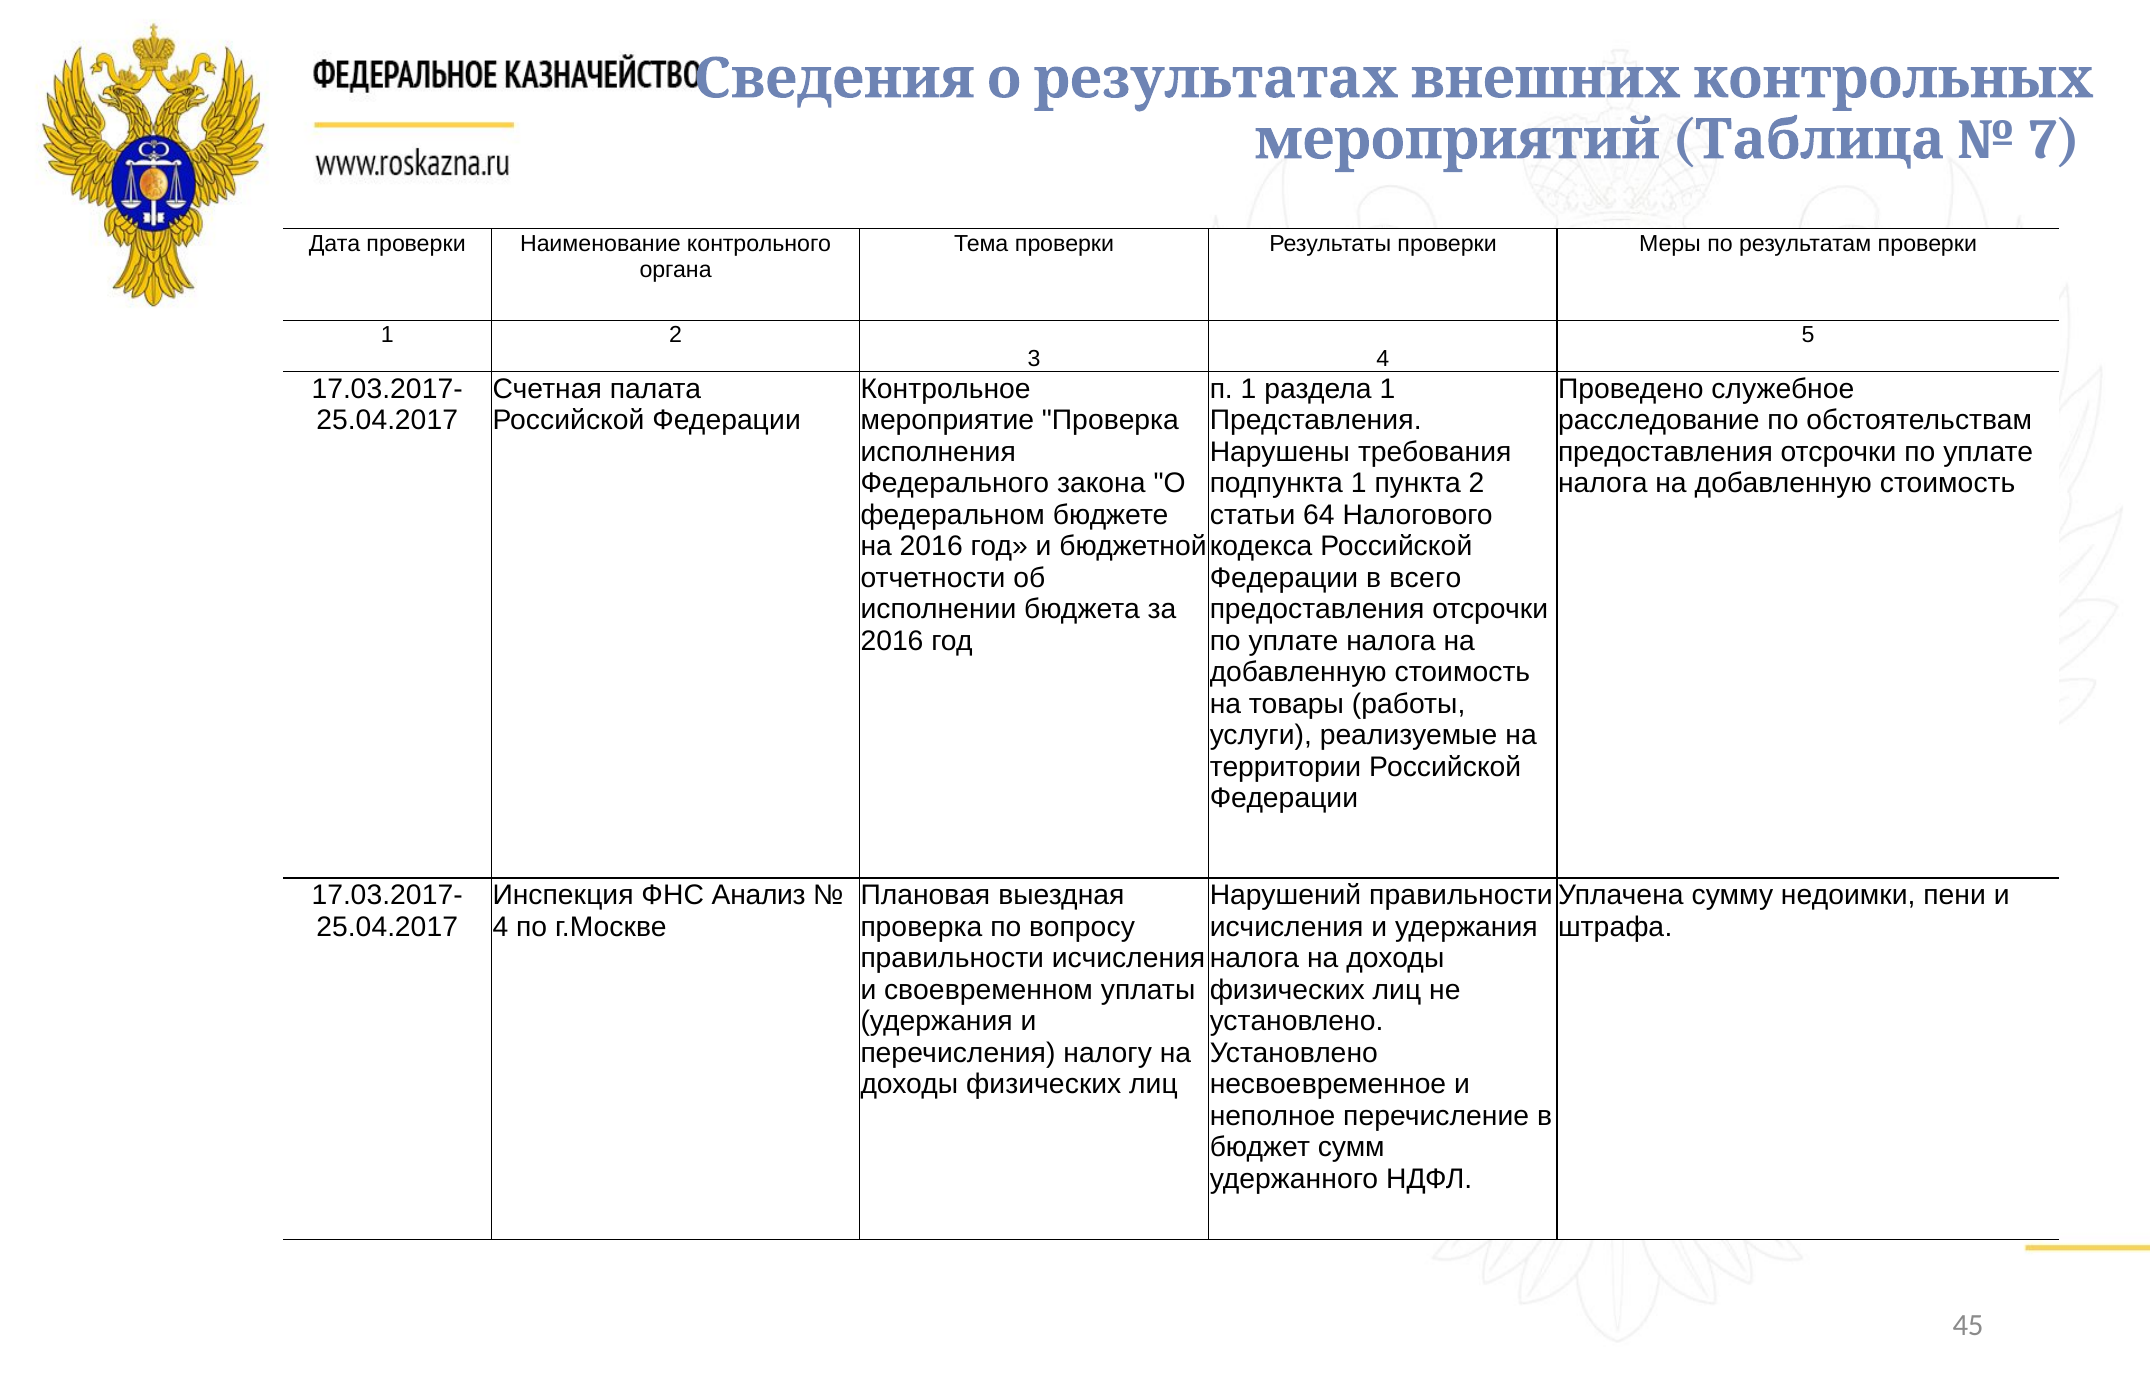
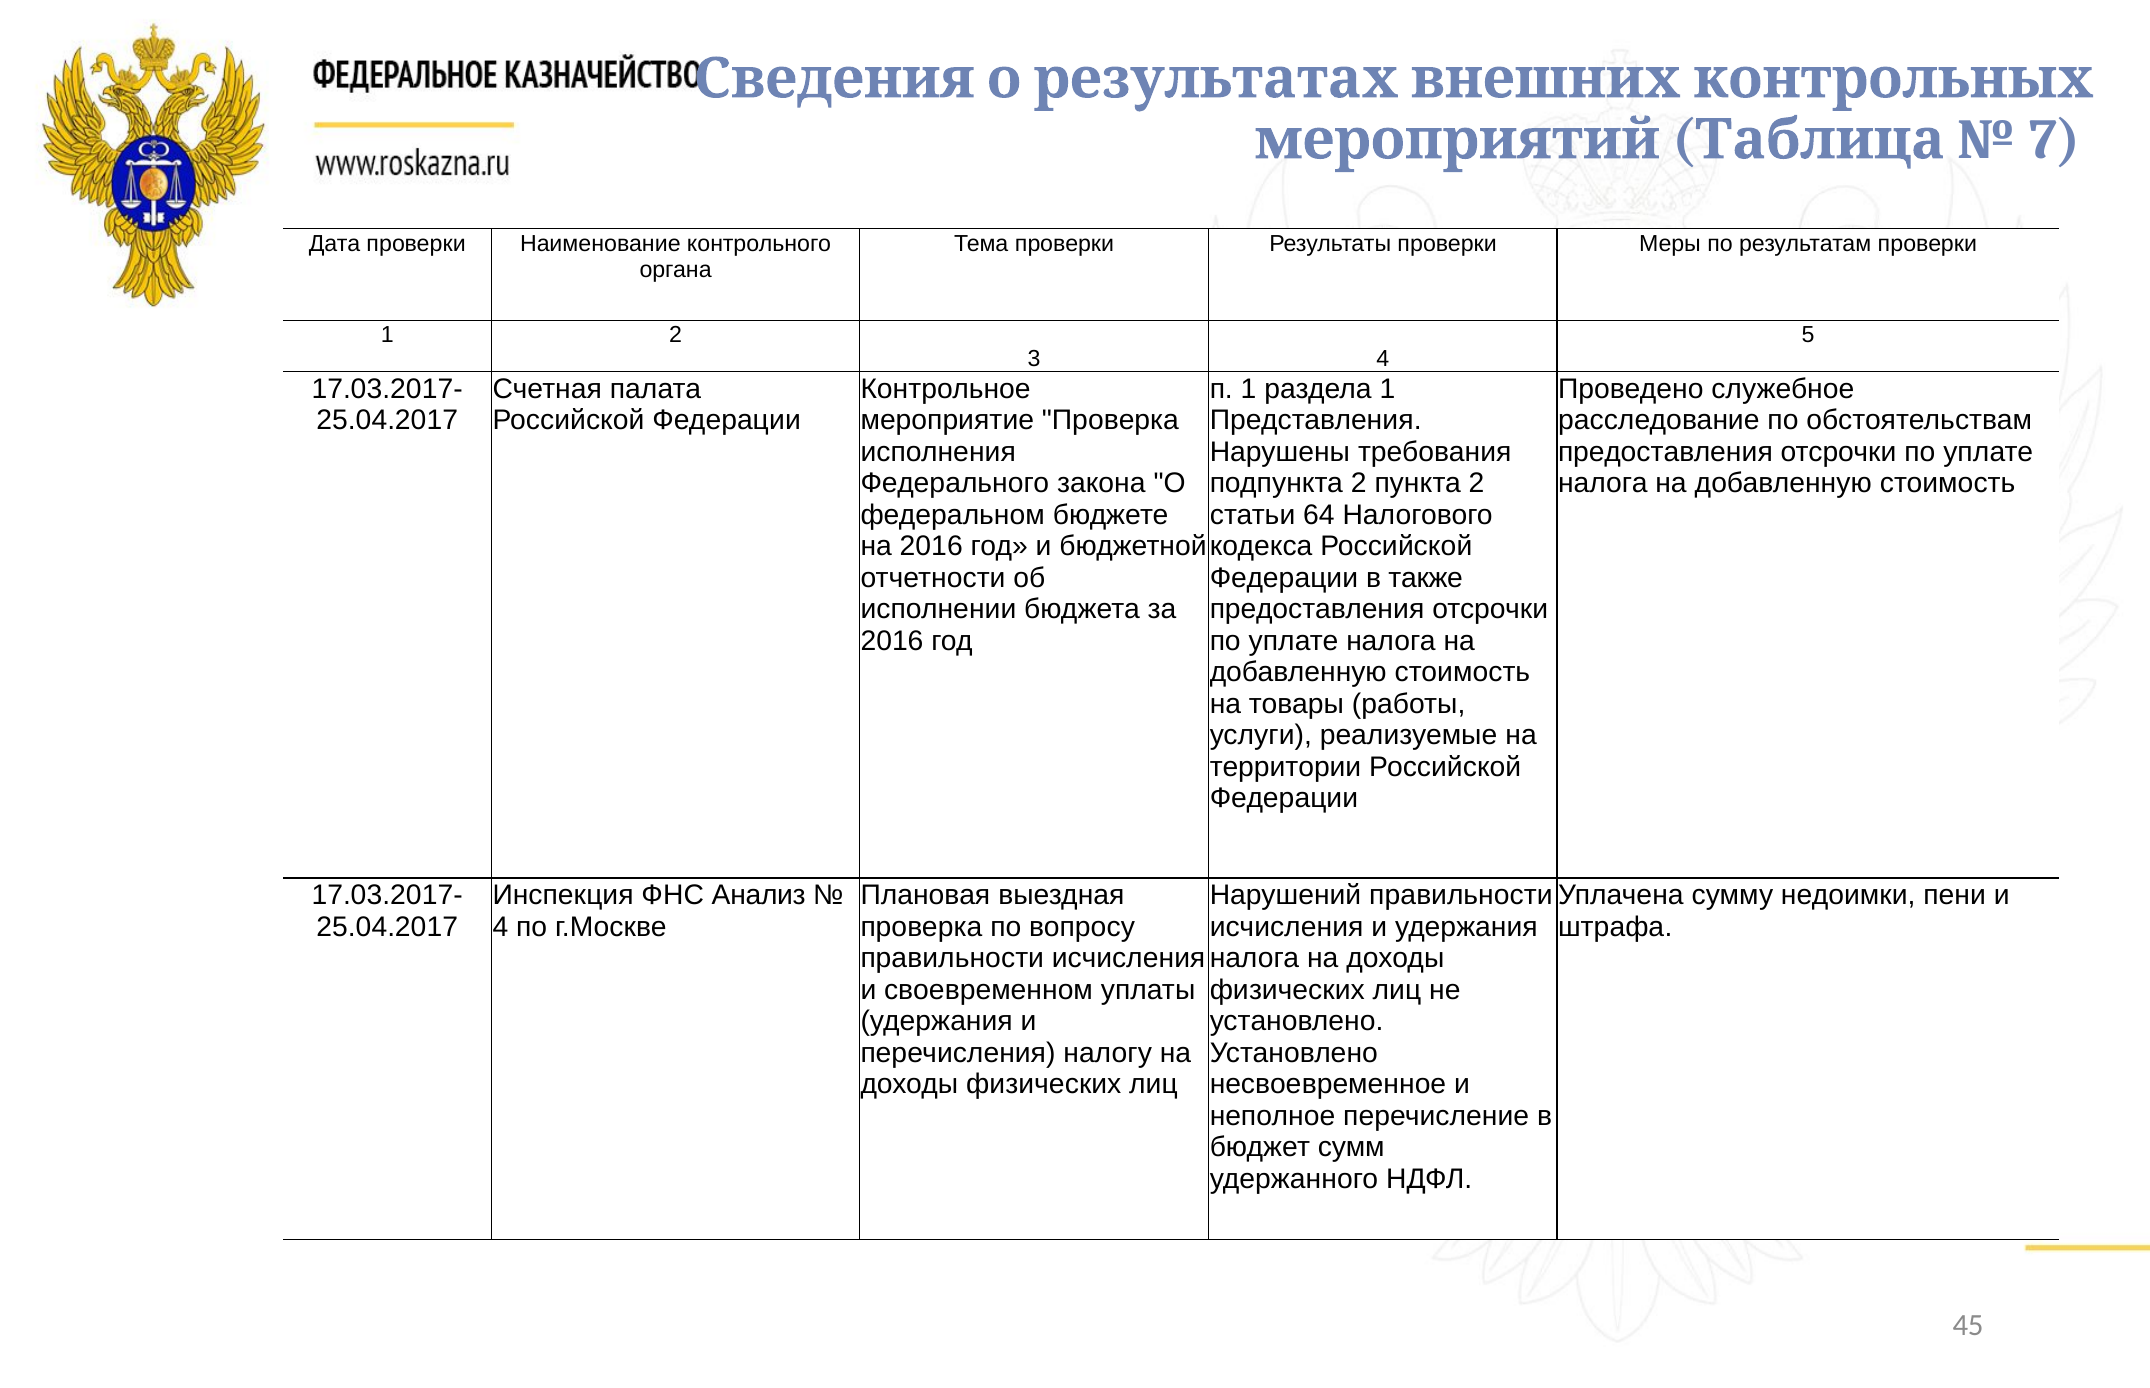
подпункта 1: 1 -> 2
всего: всего -> также
